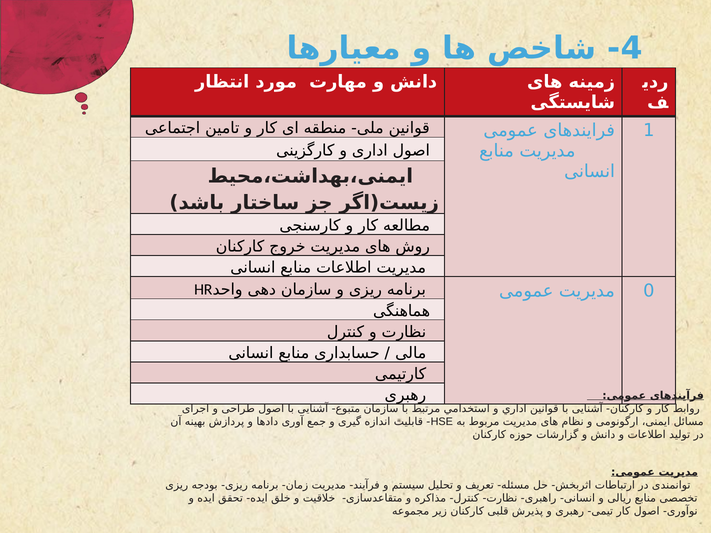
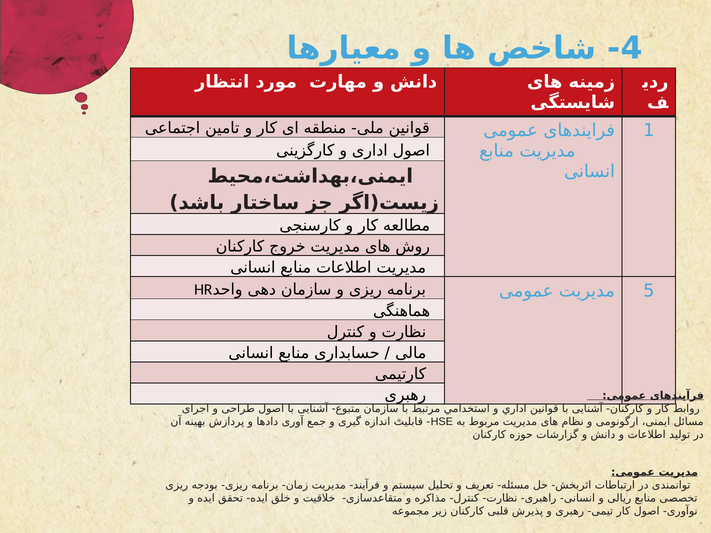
0: 0 -> 5
